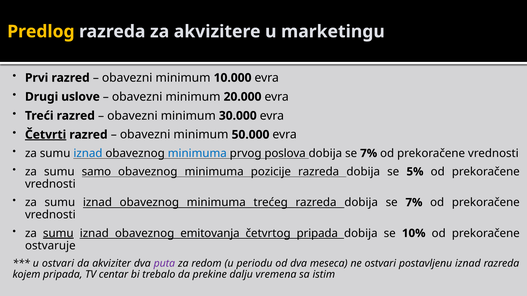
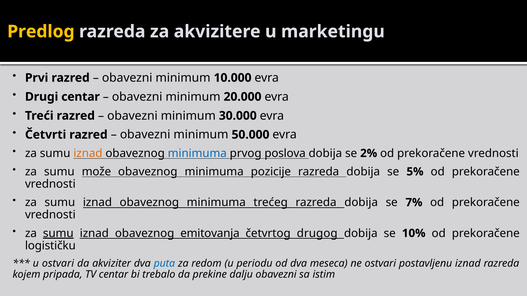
Drugi uslove: uslove -> centar
Četvrti underline: present -> none
iznad at (88, 153) colour: blue -> orange
7% at (369, 153): 7% -> 2%
samo: samo -> može
četvrtog pripada: pripada -> drugog
ostvaruje: ostvaruje -> logističku
puta colour: purple -> blue
dalju vremena: vremena -> obavezni
